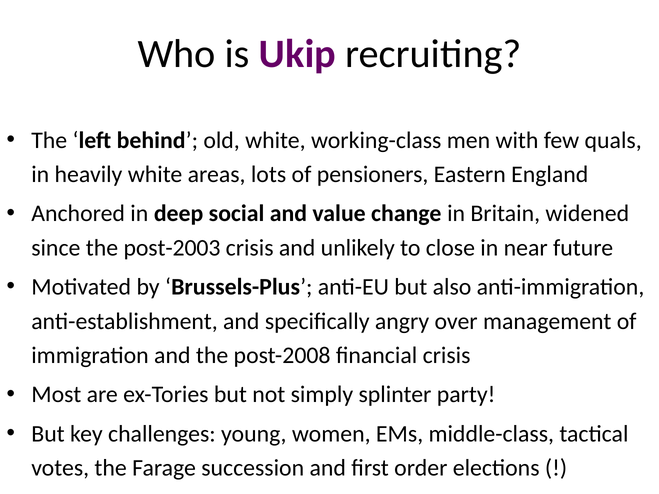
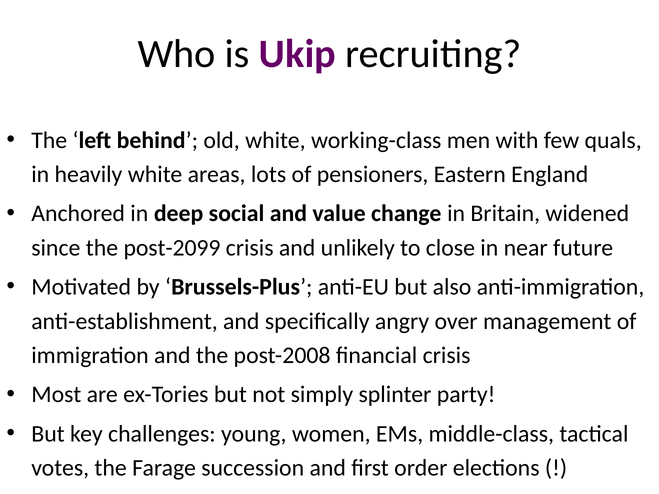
post-2003: post-2003 -> post-2099
